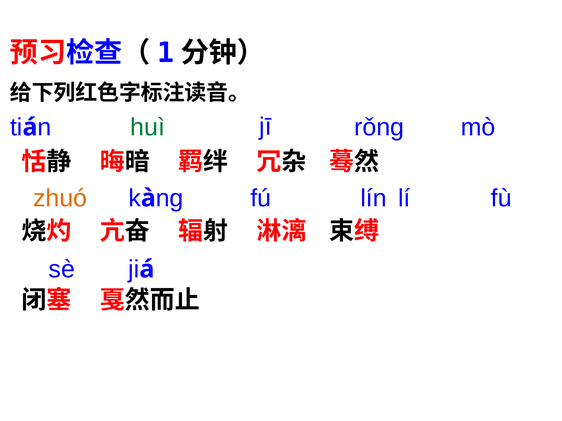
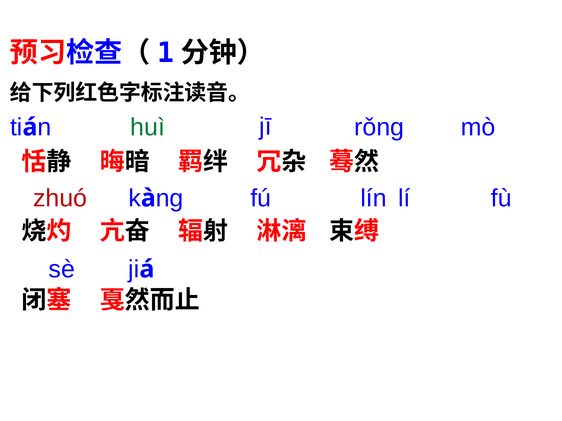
zhuó colour: orange -> red
